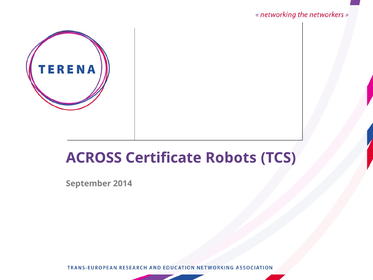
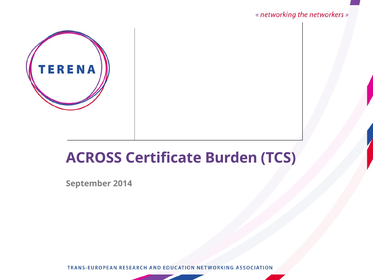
Robots: Robots -> Burden
